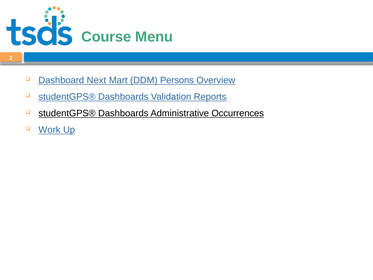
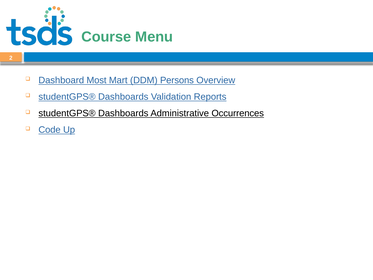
Next: Next -> Most
Work: Work -> Code
